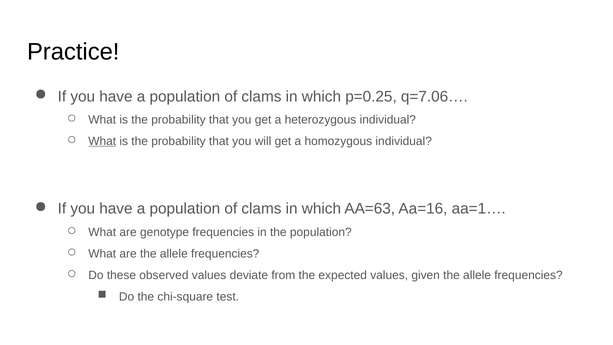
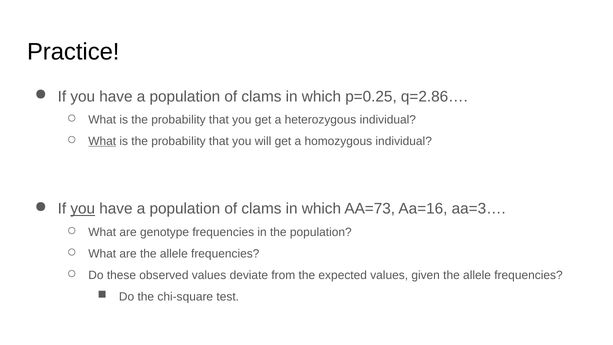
q=7.06…: q=7.06… -> q=2.86…
you at (83, 209) underline: none -> present
AA=63: AA=63 -> AA=73
aa=1…: aa=1… -> aa=3…
